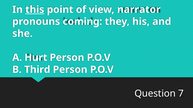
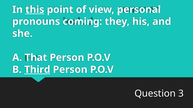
narrator: narrator -> personal
Hurt: Hurt -> That
Third underline: none -> present
7: 7 -> 3
